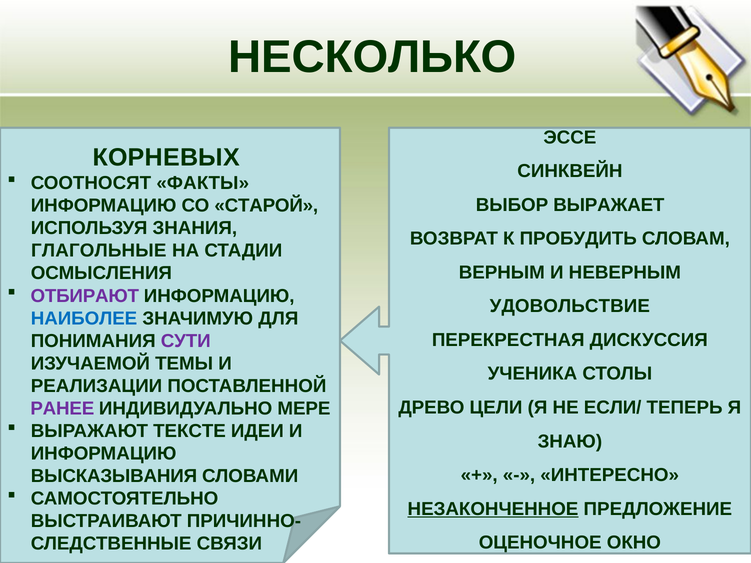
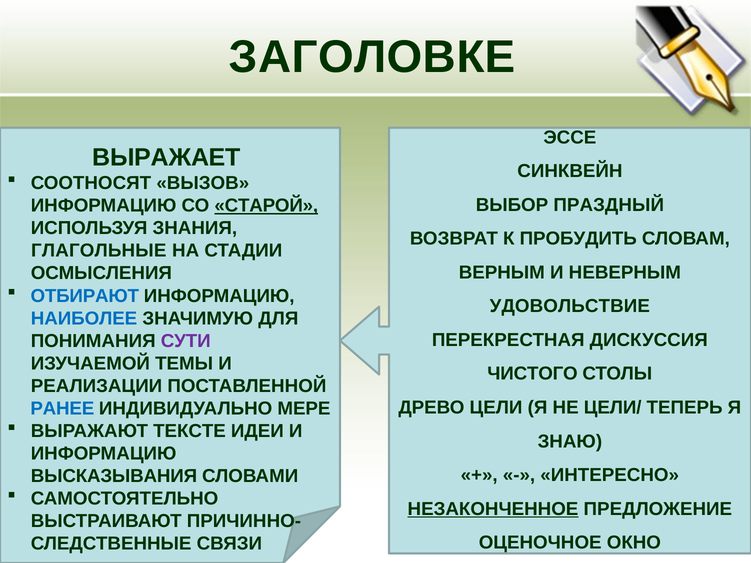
НЕСКОЛЬКО: НЕСКОЛЬКО -> ЗАГОЛОВКЕ
КОРНЕВЫХ: КОРНЕВЫХ -> ВЫРАЖАЕТ
ФАКТЫ: ФАКТЫ -> ВЫЗОВ
ВЫРАЖАЕТ: ВЫРАЖАЕТ -> ПРАЗДНЫЙ
СТАРОЙ underline: none -> present
ОТБИРАЮТ colour: purple -> blue
УЧЕНИКА: УЧЕНИКА -> ЧИСТОГО
ЕСЛИ/: ЕСЛИ/ -> ЦЕЛИ/
РАНЕЕ colour: purple -> blue
